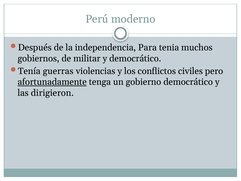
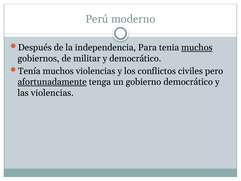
muchos at (197, 47) underline: none -> present
Tenía guerras: guerras -> muchos
las dirigieron: dirigieron -> violencias
